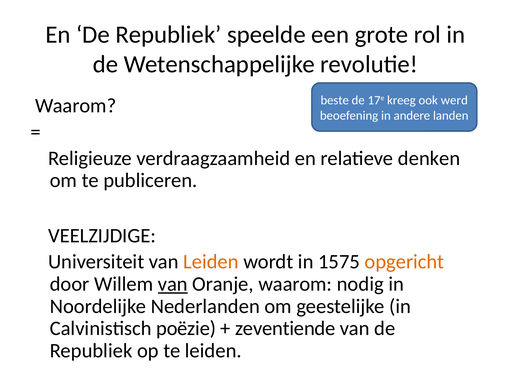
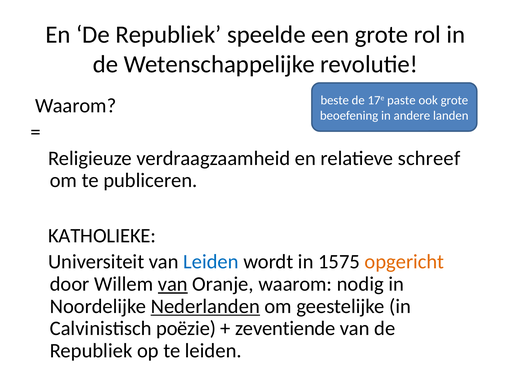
kreeg: kreeg -> paste
ook werd: werd -> grote
denken: denken -> schreef
VEELZIJDIGE: VEELZIJDIGE -> KATHOLIEKE
Leiden at (211, 262) colour: orange -> blue
Nederlanden underline: none -> present
